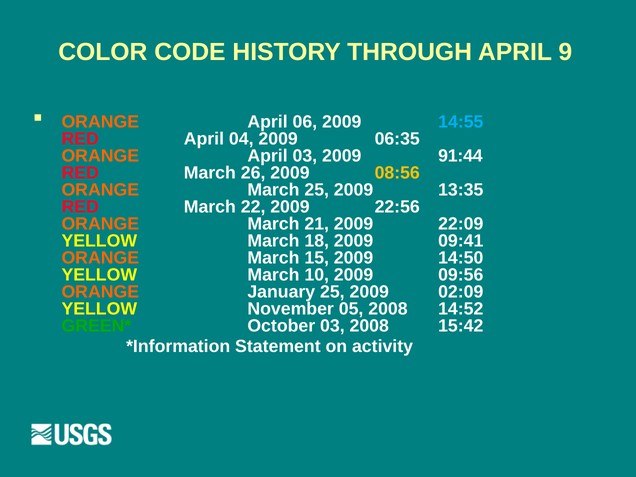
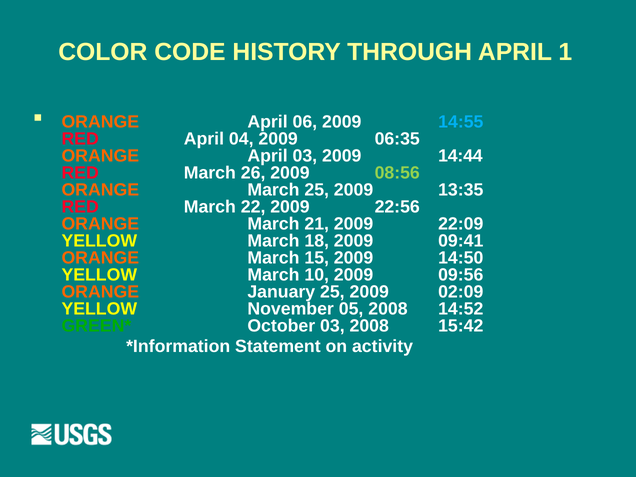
9: 9 -> 1
91:44: 91:44 -> 14:44
08:56 colour: yellow -> light green
